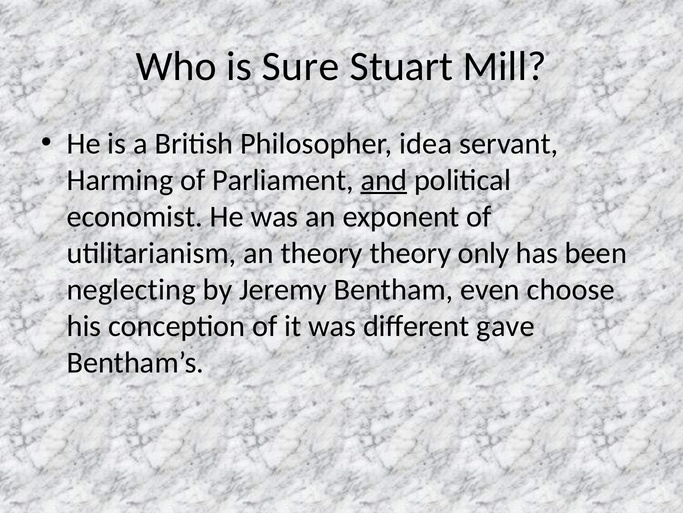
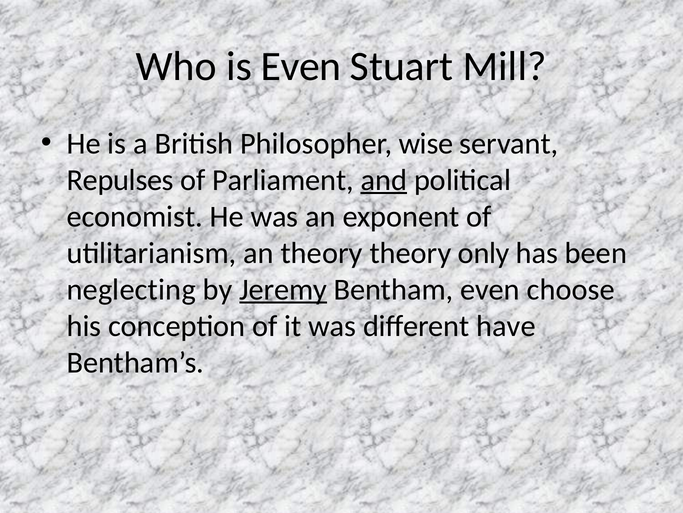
is Sure: Sure -> Even
idea: idea -> wise
Harming: Harming -> Repulses
Jeremy underline: none -> present
gave: gave -> have
